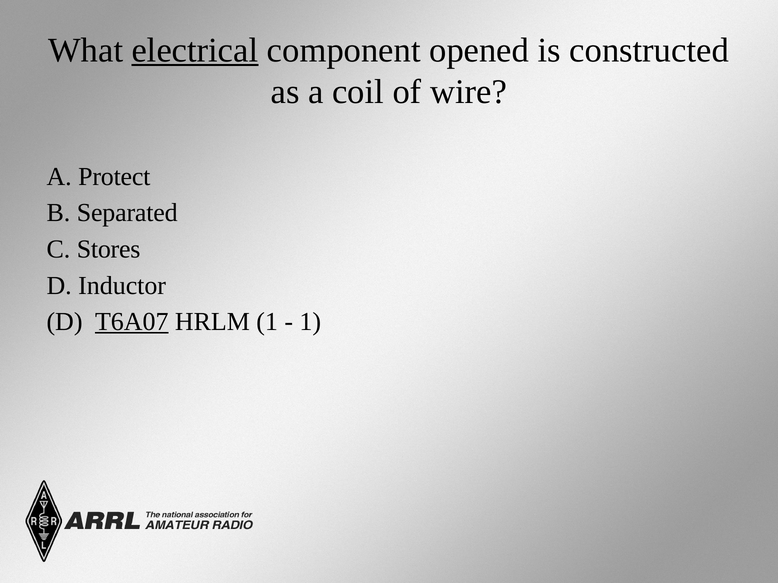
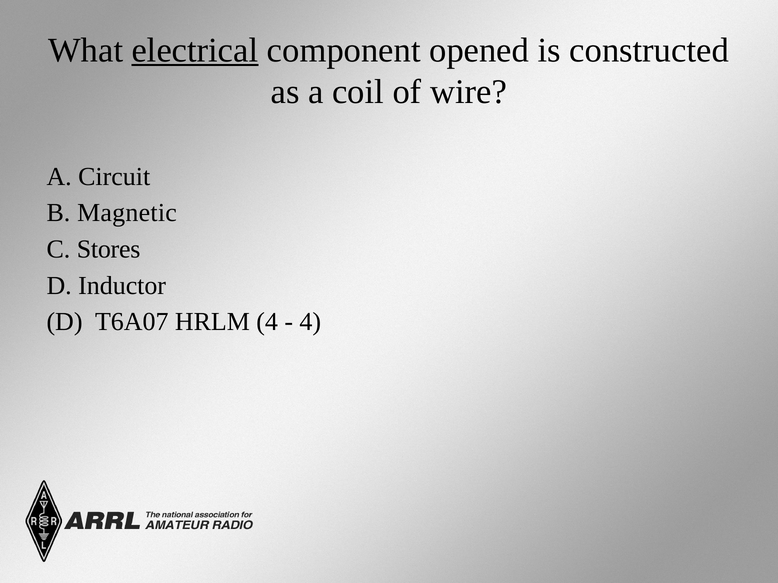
Protect: Protect -> Circuit
Separated: Separated -> Magnetic
T6A07 underline: present -> none
HRLM 1: 1 -> 4
1 at (310, 322): 1 -> 4
